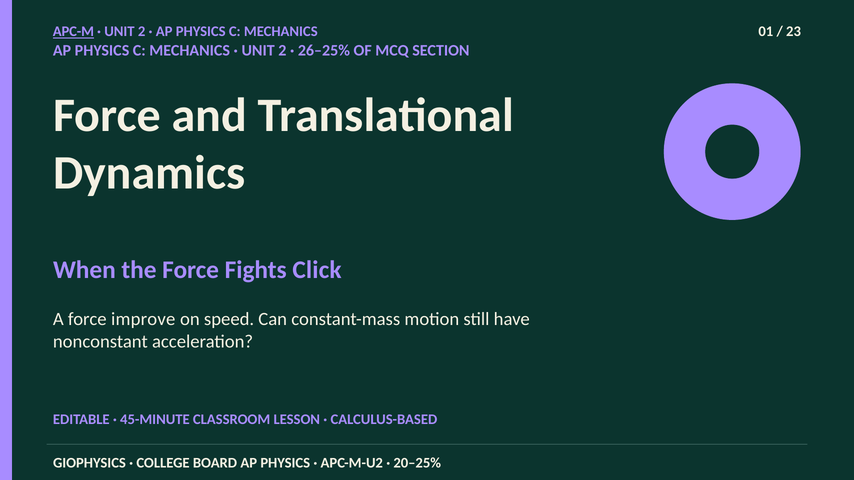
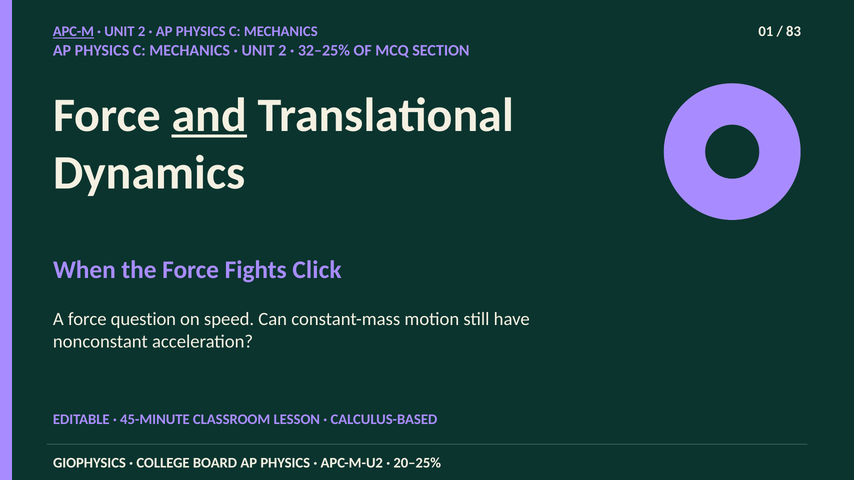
23: 23 -> 83
26–25%: 26–25% -> 32–25%
and underline: none -> present
improve: improve -> question
